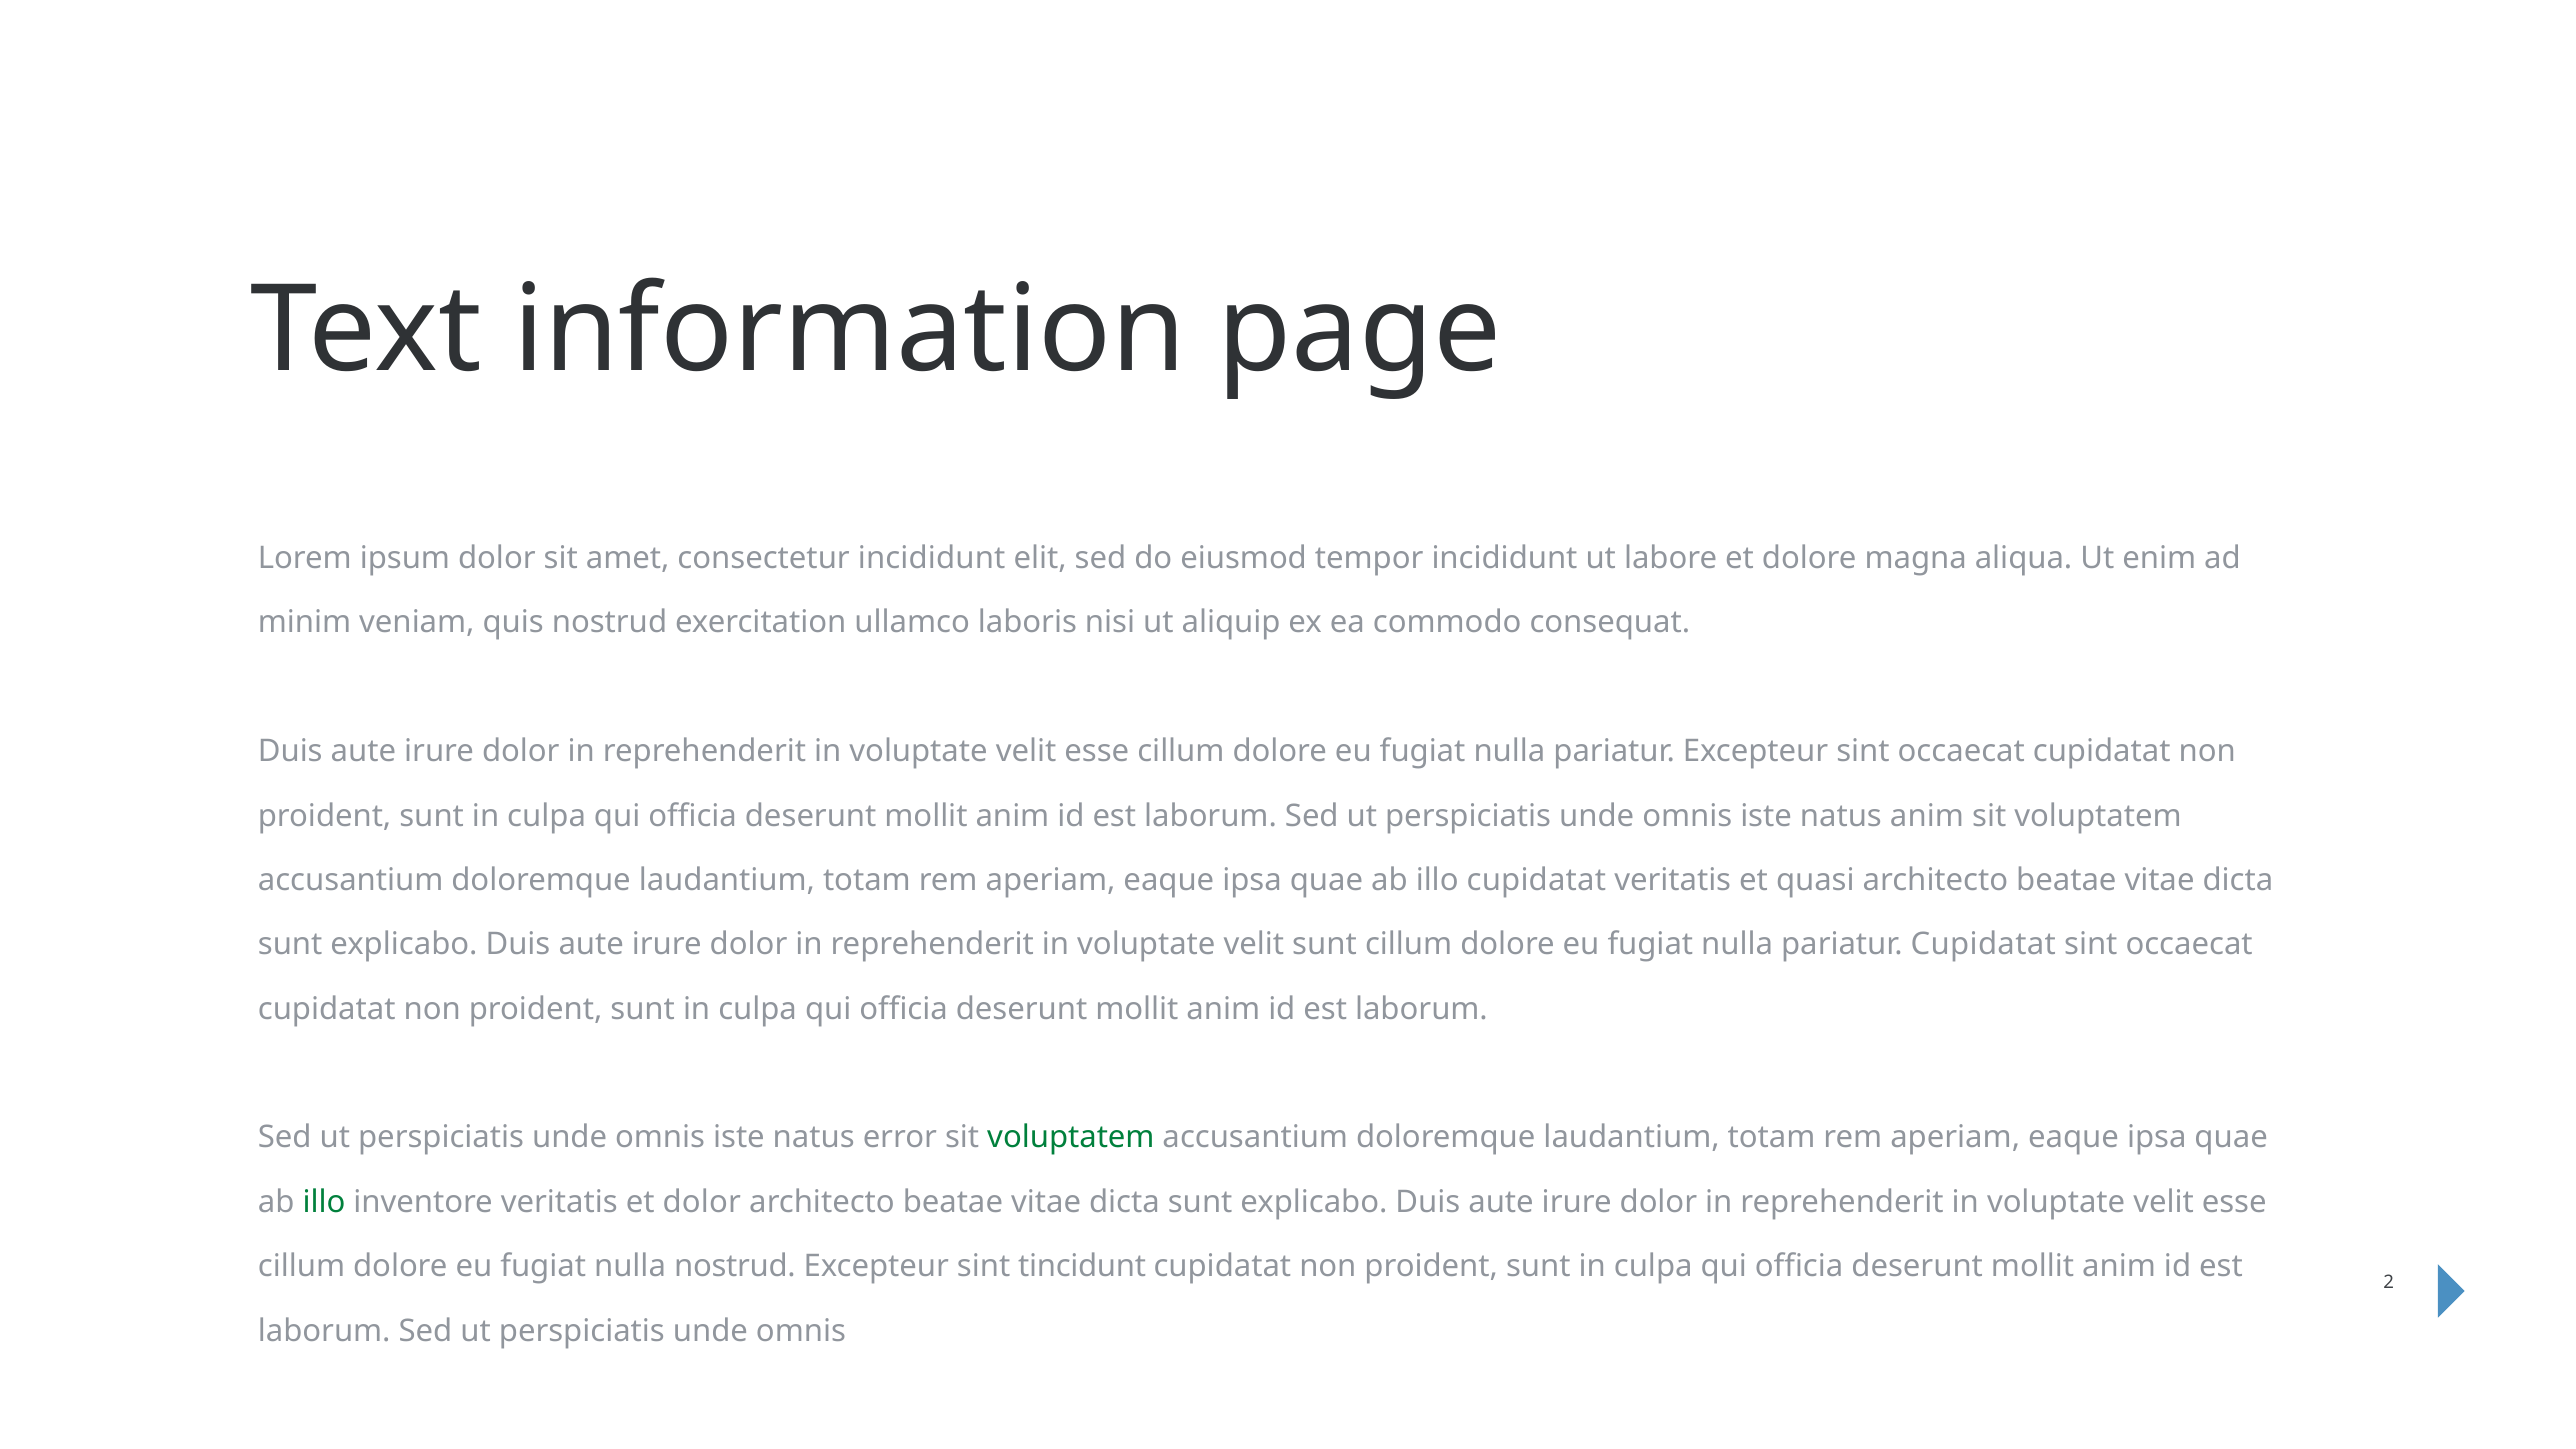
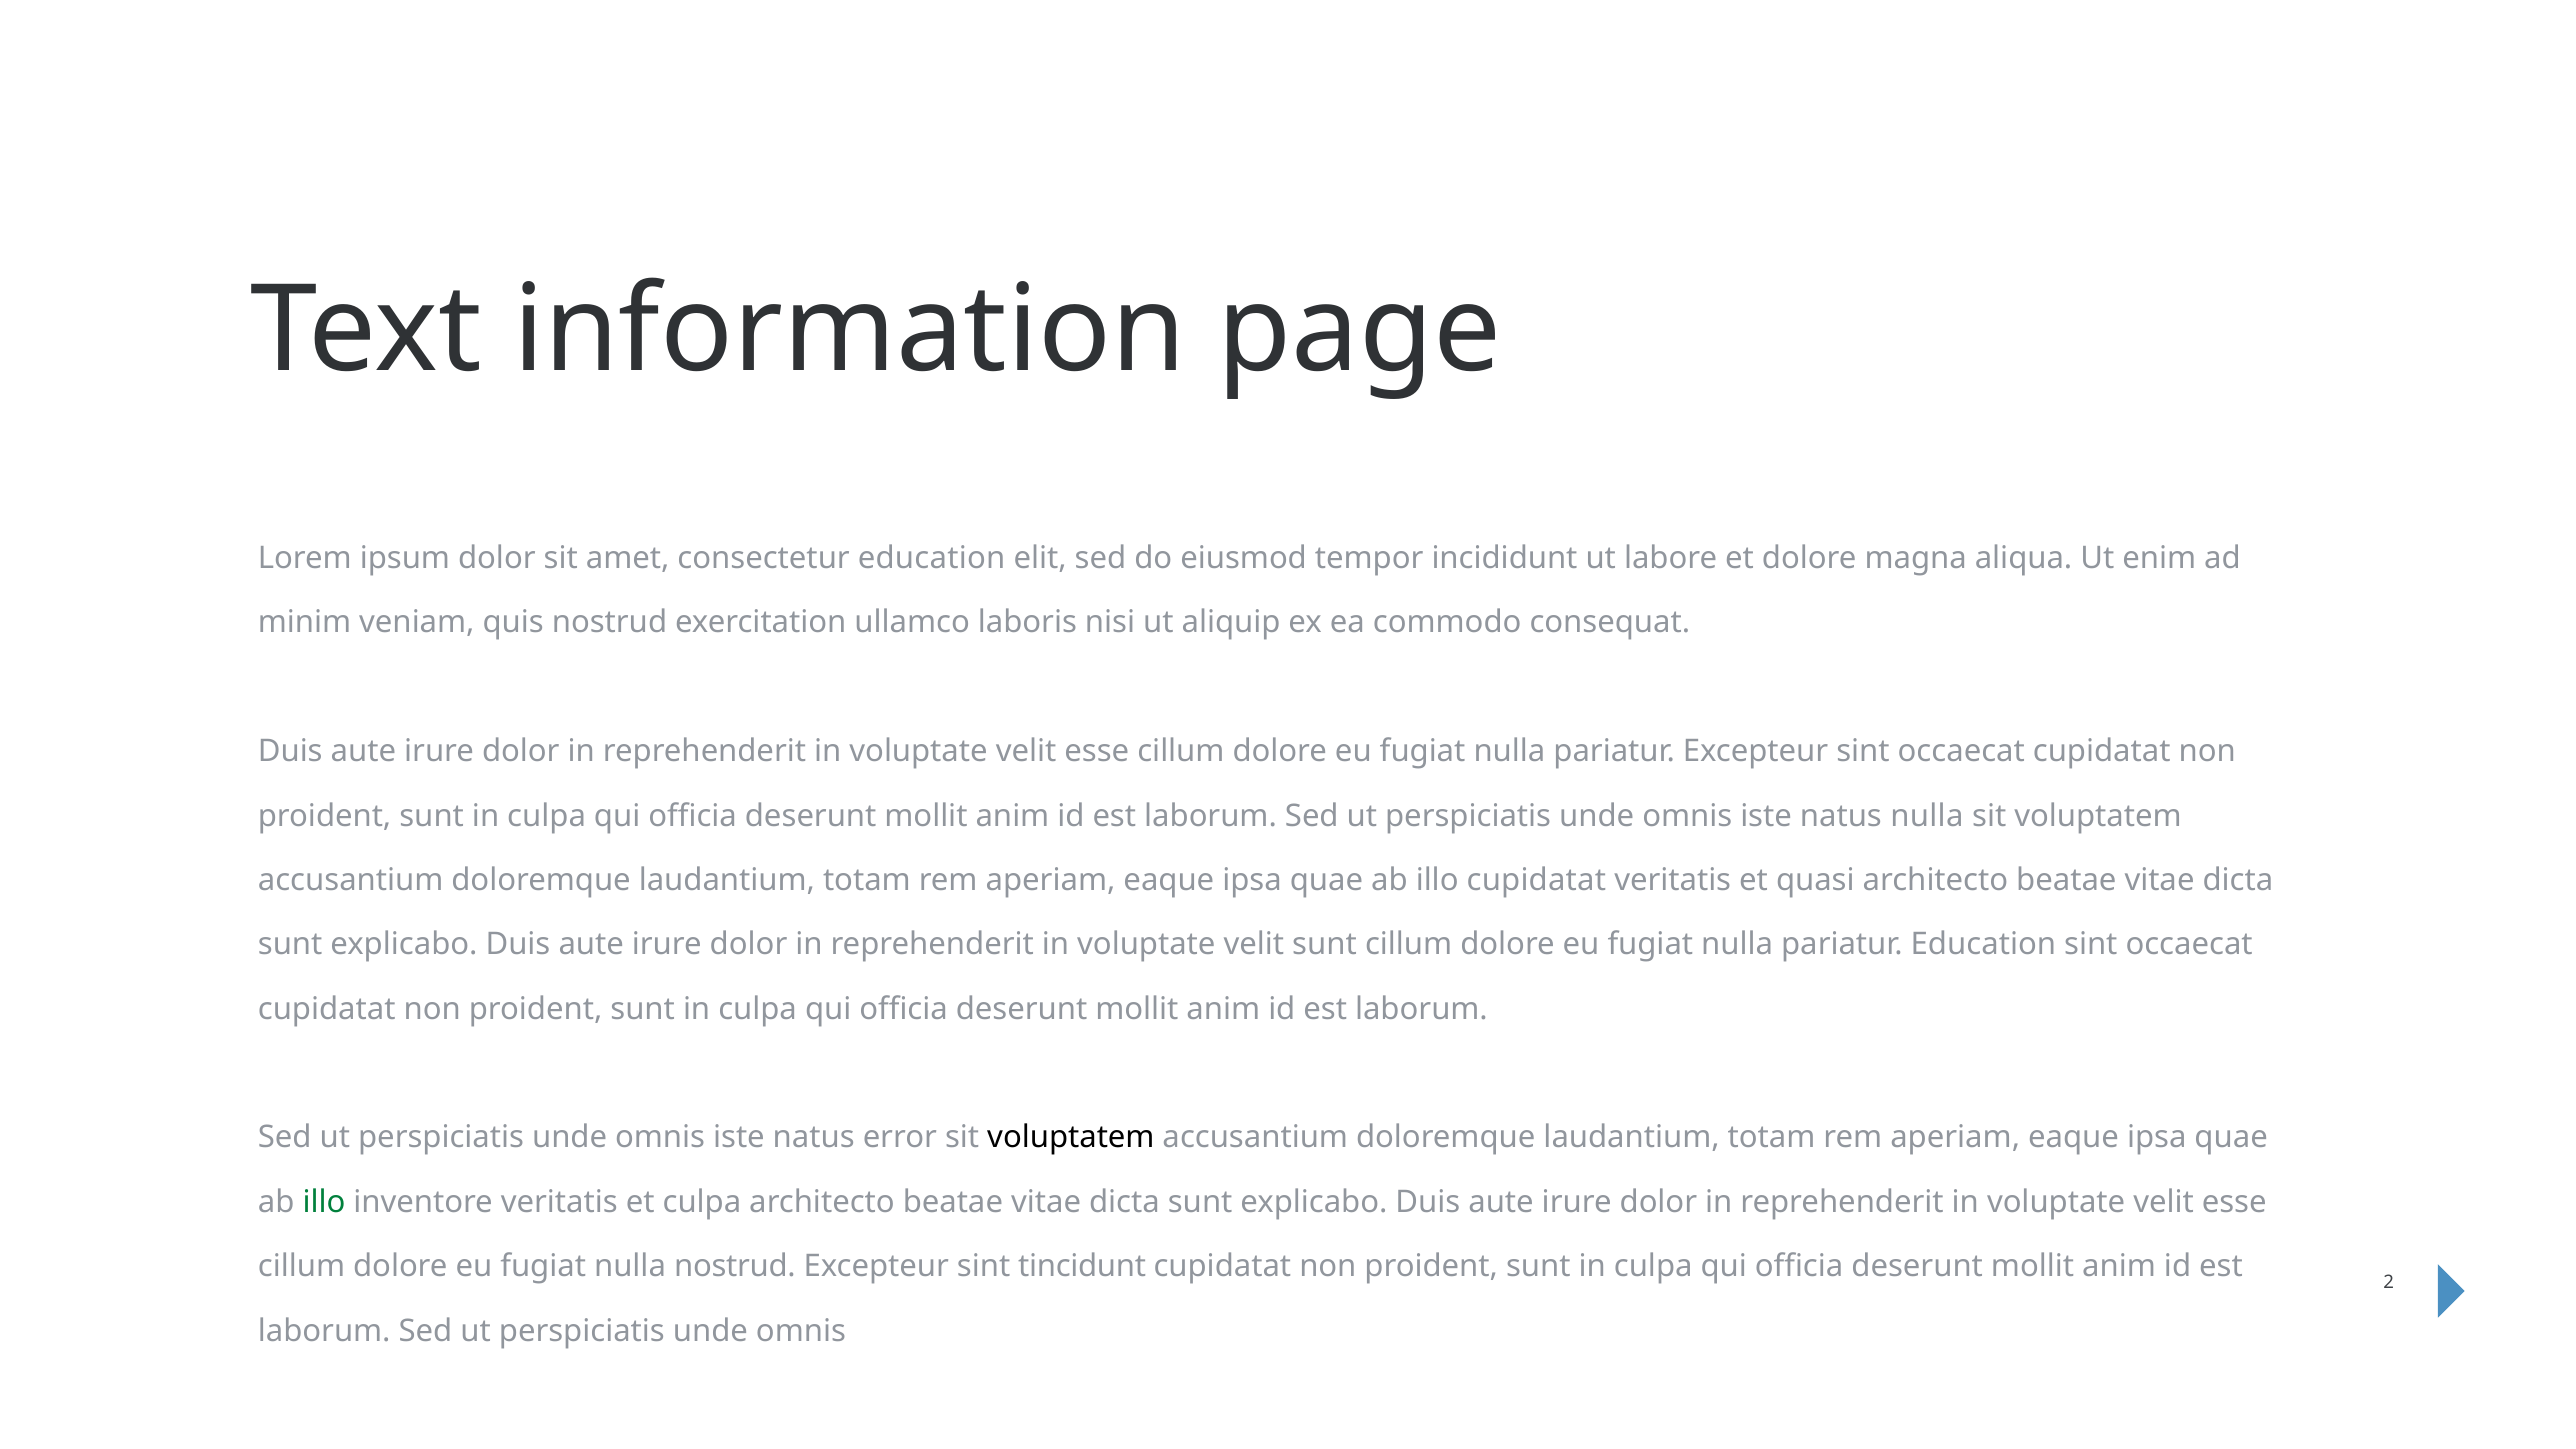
consectetur incididunt: incididunt -> education
natus anim: anim -> nulla
pariatur Cupidatat: Cupidatat -> Education
voluptatem at (1071, 1138) colour: green -> black
et dolor: dolor -> culpa
